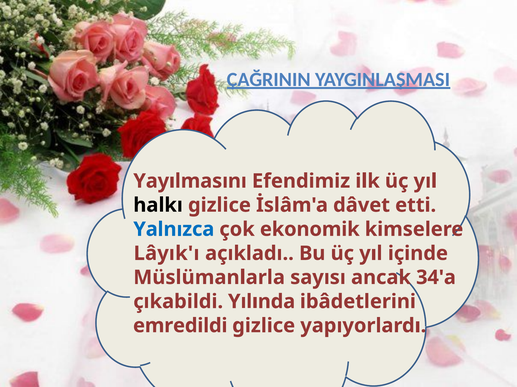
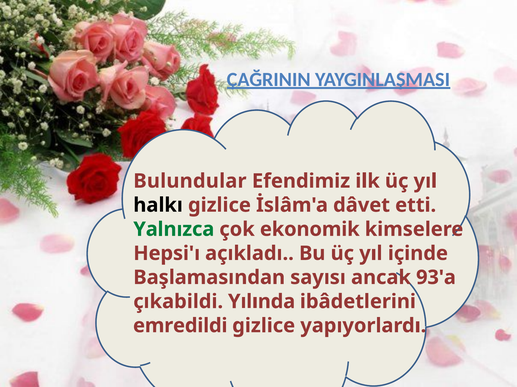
Yayılmasını: Yayılmasını -> Bulundular
Yalnızca colour: blue -> green
Lâyık'ı: Lâyık'ı -> Hepsi'ı
Müslümanlarla: Müslümanlarla -> Başlamasından
34'a: 34'a -> 93'a
